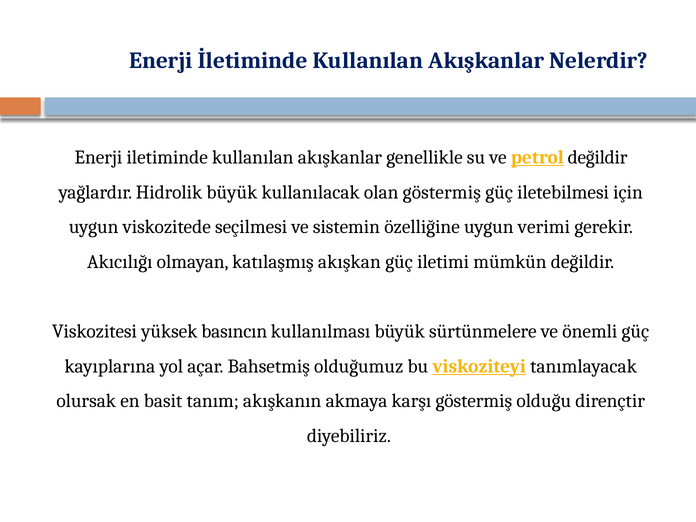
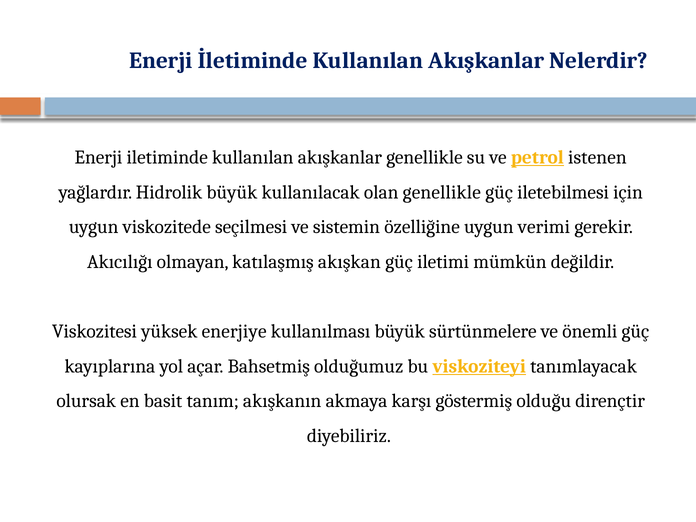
petrol değildir: değildir -> istenen
olan göstermiş: göstermiş -> genellikle
basıncın: basıncın -> enerjiye
